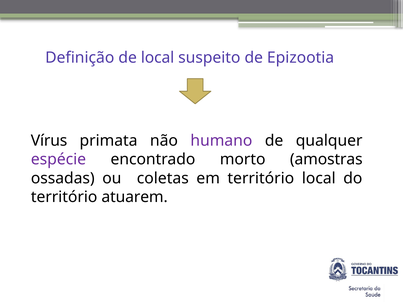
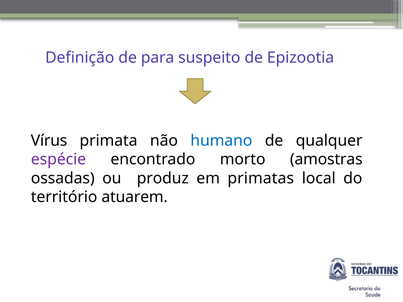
de local: local -> para
humano colour: purple -> blue
coletas: coletas -> produz
em território: território -> primatas
